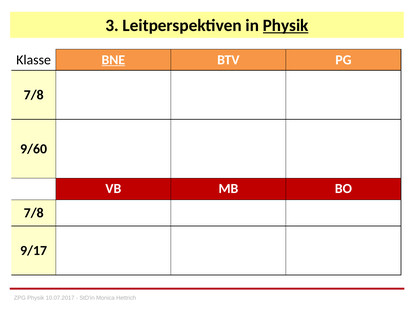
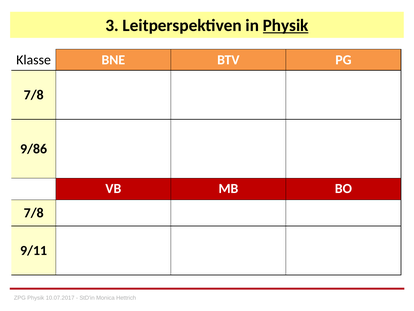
BNE underline: present -> none
9/60: 9/60 -> 9/86
9/17: 9/17 -> 9/11
